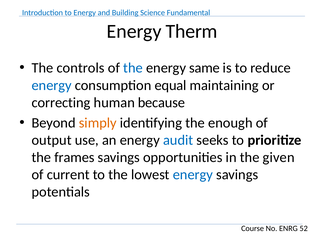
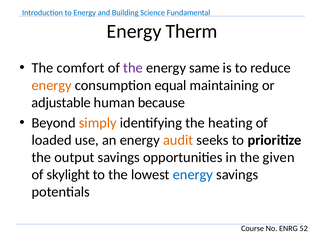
controls: controls -> comfort
the at (133, 68) colour: blue -> purple
energy at (52, 85) colour: blue -> orange
correcting: correcting -> adjustable
enough: enough -> heating
output: output -> loaded
audit colour: blue -> orange
frames: frames -> output
current: current -> skylight
